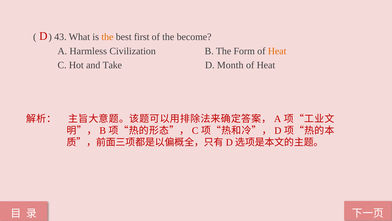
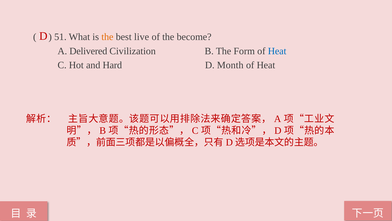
43: 43 -> 51
first: first -> live
Harmless: Harmless -> Delivered
Heat at (277, 51) colour: orange -> blue
Take: Take -> Hard
